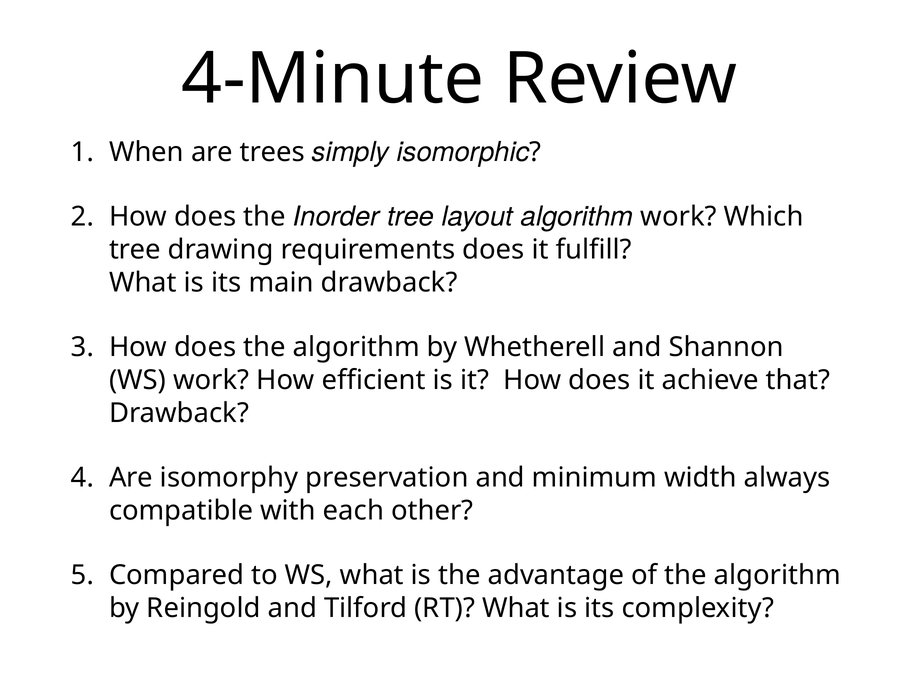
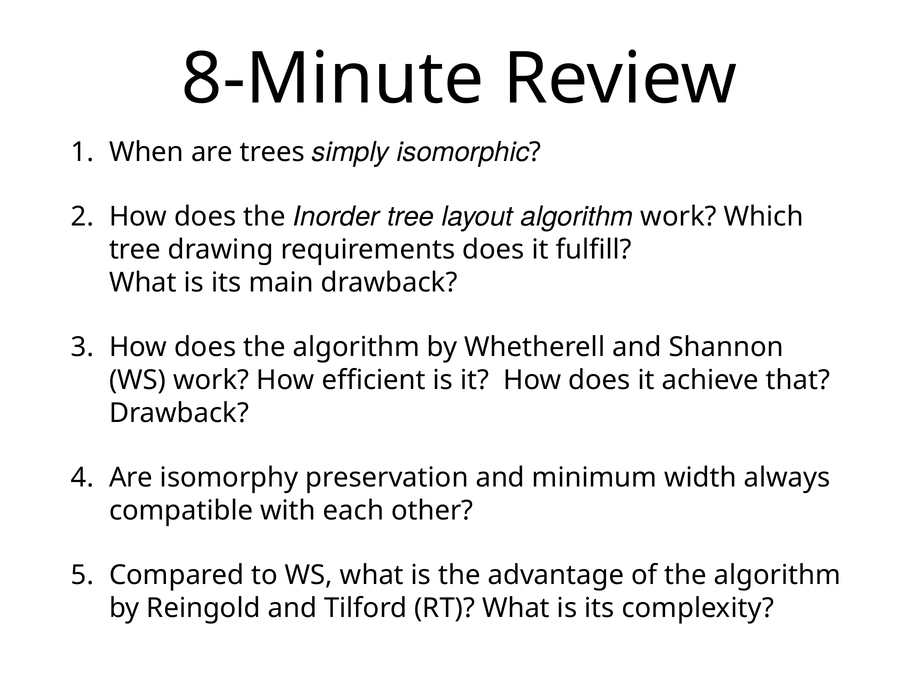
4-Minute: 4-Minute -> 8-Minute
